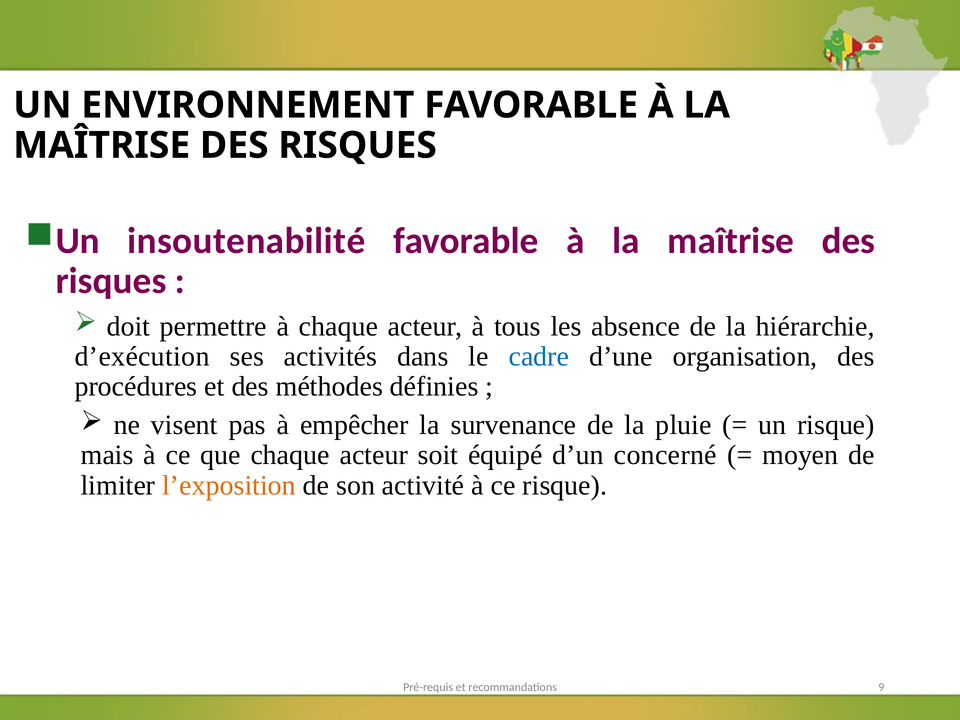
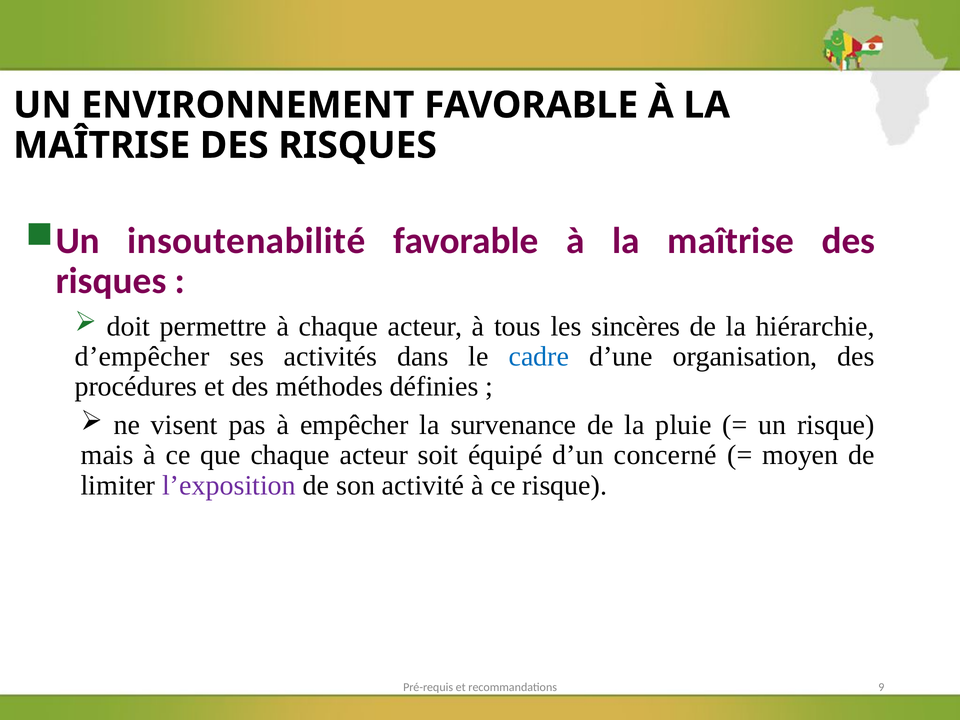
absence: absence -> sincères
d’exécution: d’exécution -> d’empêcher
l’exposition colour: orange -> purple
